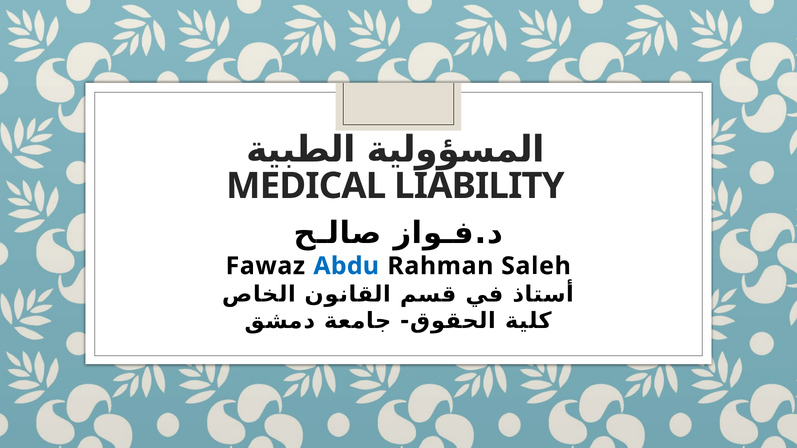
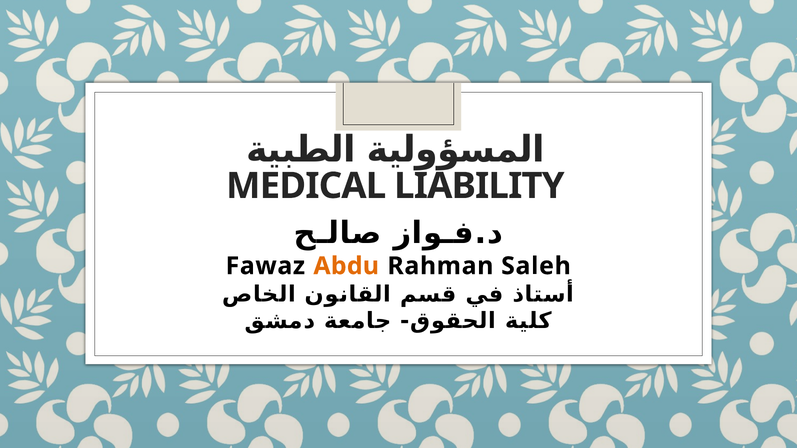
Abdu colour: blue -> orange
